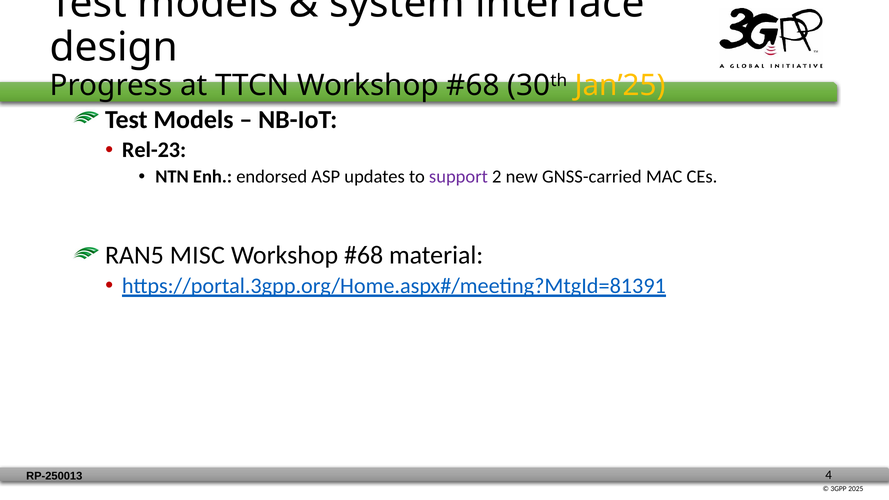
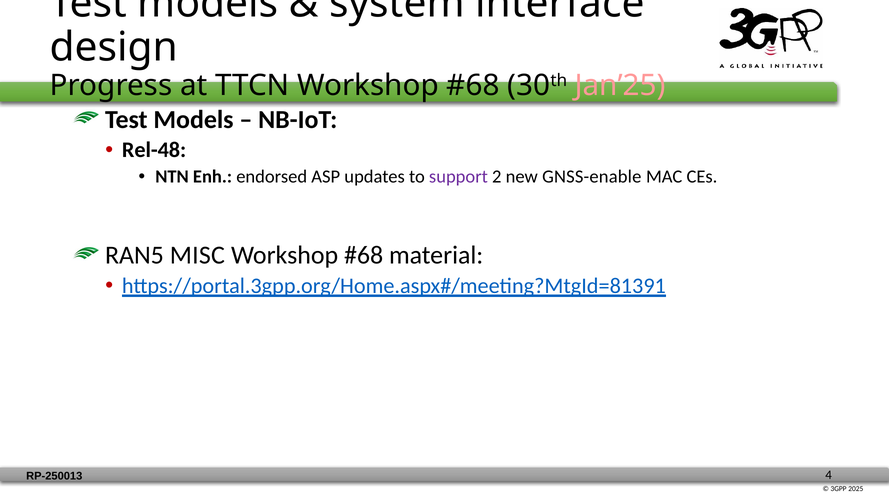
Jan’25 colour: yellow -> pink
Rel-23: Rel-23 -> Rel-48
GNSS-carried: GNSS-carried -> GNSS-enable
